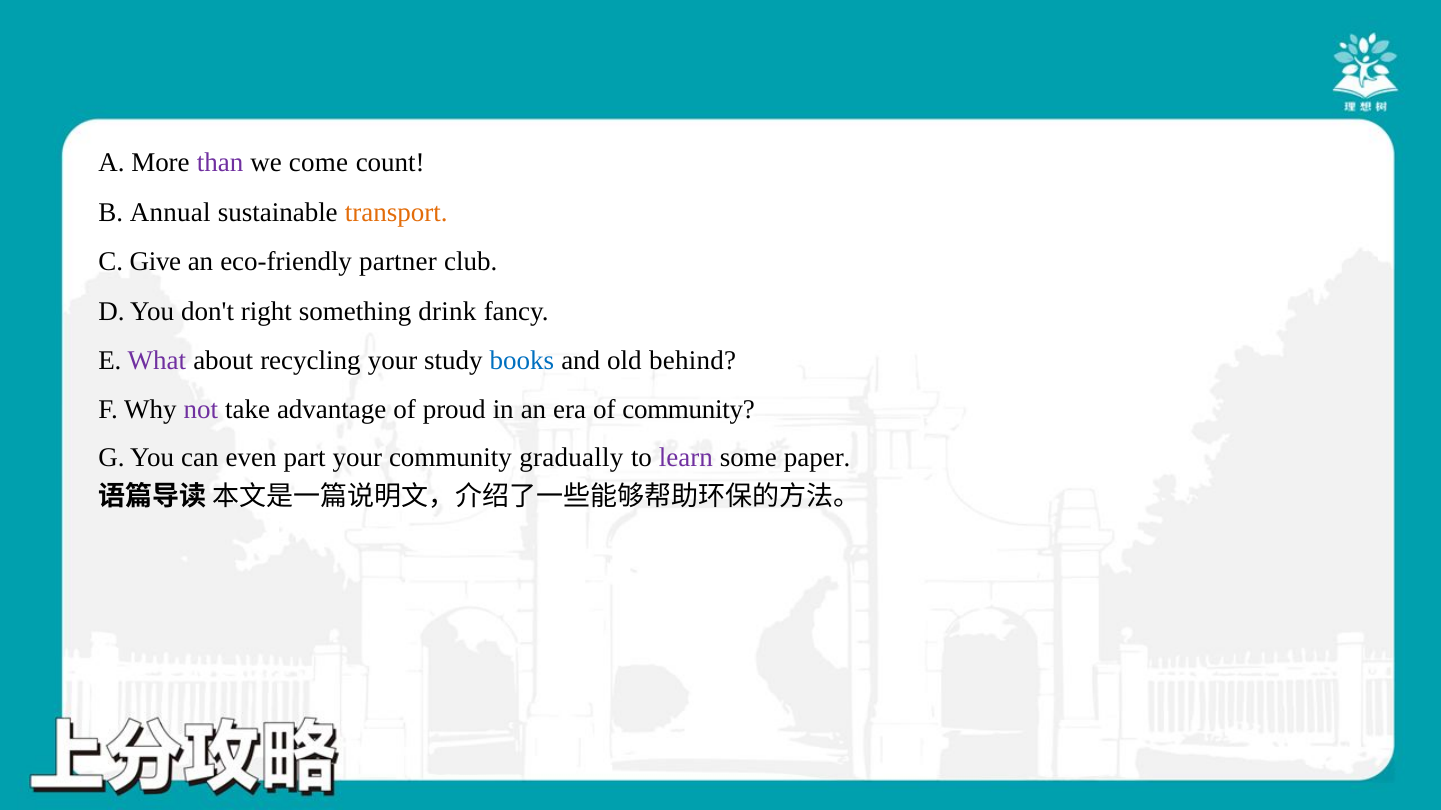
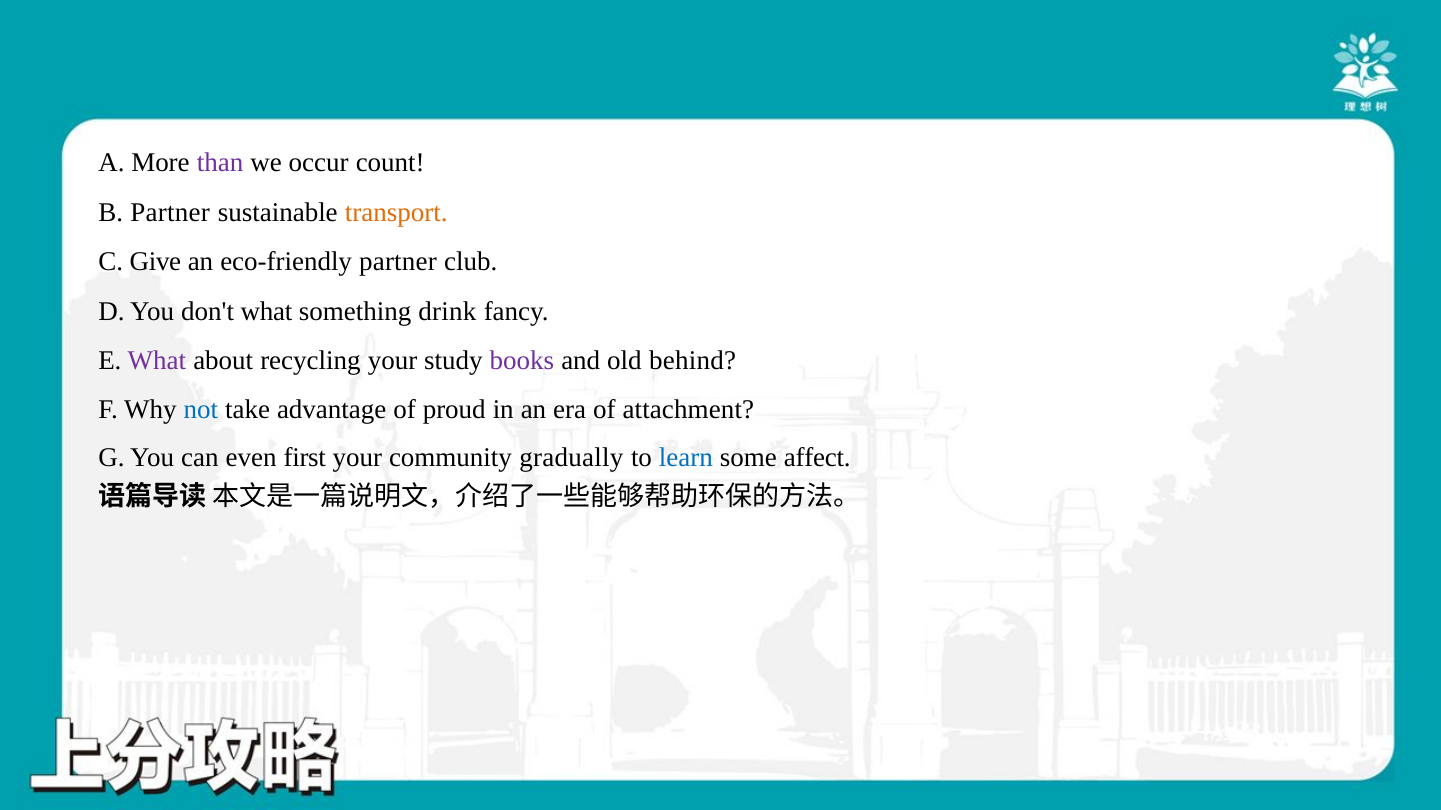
come: come -> occur
B Annual: Annual -> Partner
don't right: right -> what
books colour: blue -> purple
not colour: purple -> blue
of community: community -> attachment
part: part -> first
learn colour: purple -> blue
paper: paper -> affect
